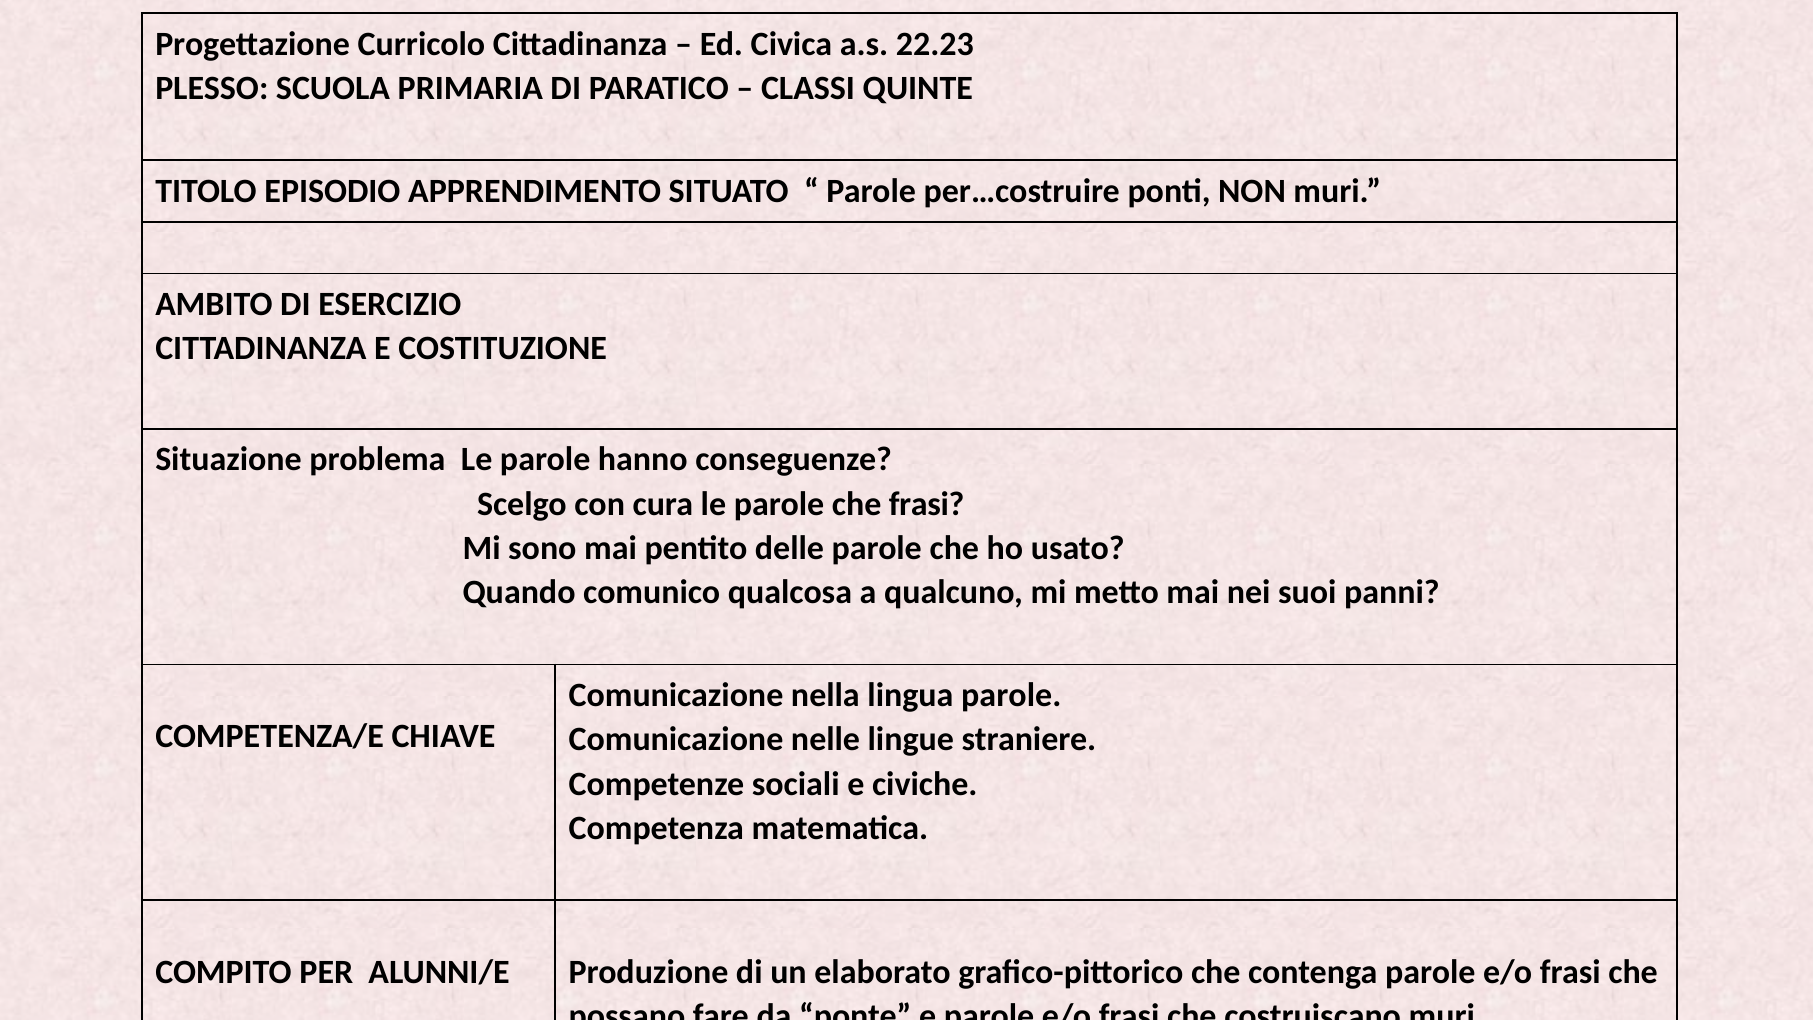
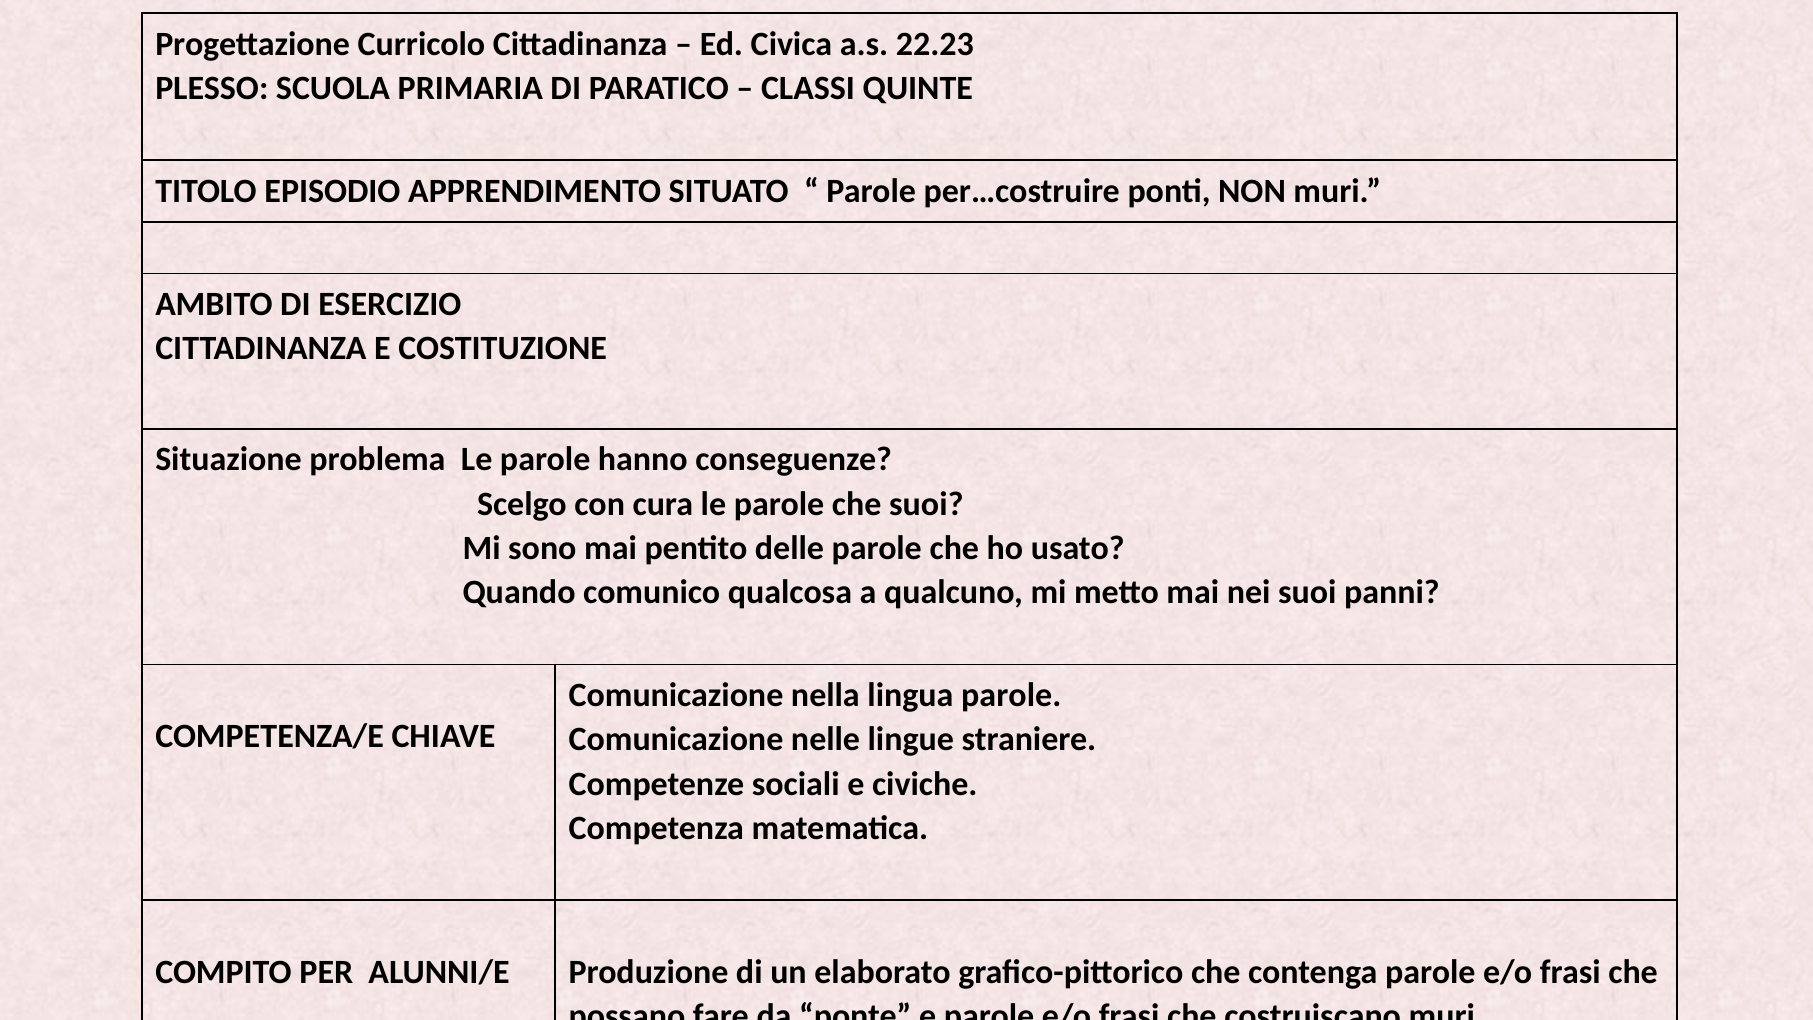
che frasi: frasi -> suoi
